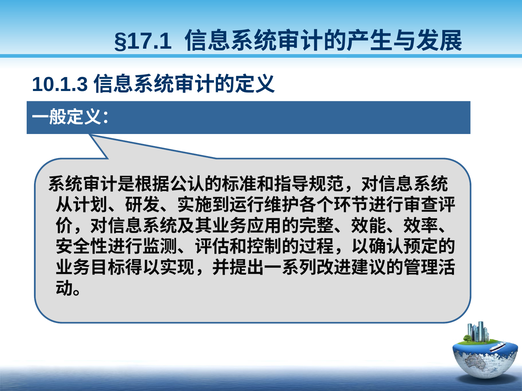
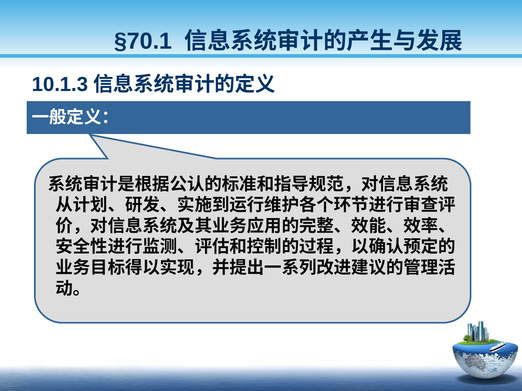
§17.1: §17.1 -> §70.1
